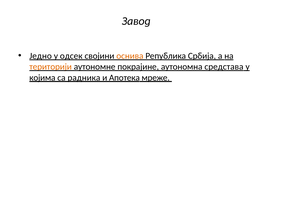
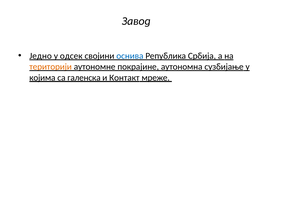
оснива colour: orange -> blue
средставa: средставa -> сузбијање
радника: радника -> галенска
Апотека: Апотека -> Контакт
